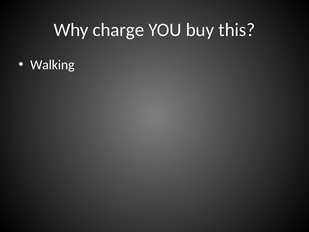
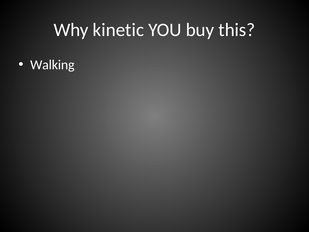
charge: charge -> kinetic
